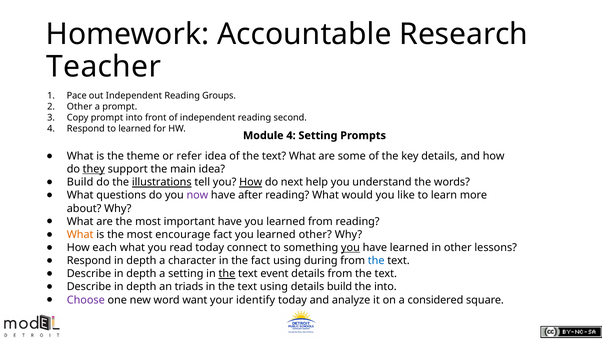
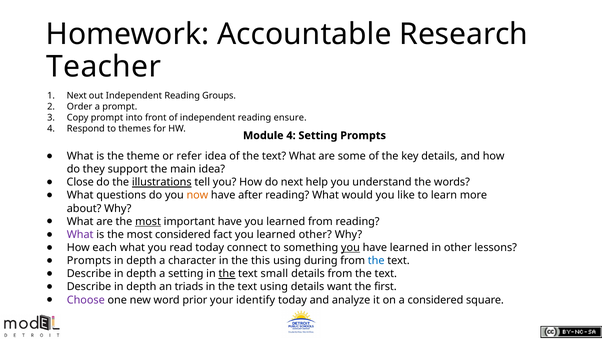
Pace at (77, 96): Pace -> Next
Other at (80, 107): Other -> Order
second: second -> ensure
to learned: learned -> themes
they underline: present -> none
Build at (80, 182): Build -> Close
How at (251, 182) underline: present -> none
now colour: purple -> orange
most at (148, 221) underline: none -> present
What at (80, 234) colour: orange -> purple
most encourage: encourage -> considered
Respond at (89, 260): Respond -> Prompts
the fact: fact -> this
event: event -> small
details build: build -> want
the into: into -> first
want: want -> prior
